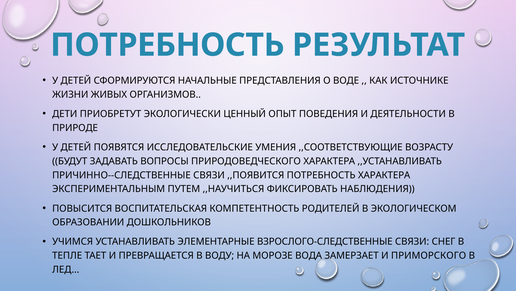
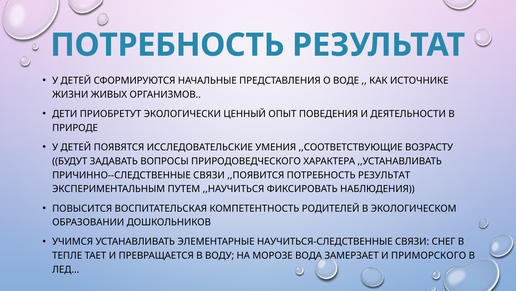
,,ПОЯВИТСЯ ПОТРЕБНОСТЬ ХАРАКТЕРА: ХАРАКТЕРА -> РЕЗУЛЬТАТ
ВЗРОСЛОГО-СЛЕДСТВЕННЫЕ: ВЗРОСЛОГО-СЛЕДСТВЕННЫЕ -> НАУЧИТЬСЯ-СЛЕДСТВЕННЫЕ
